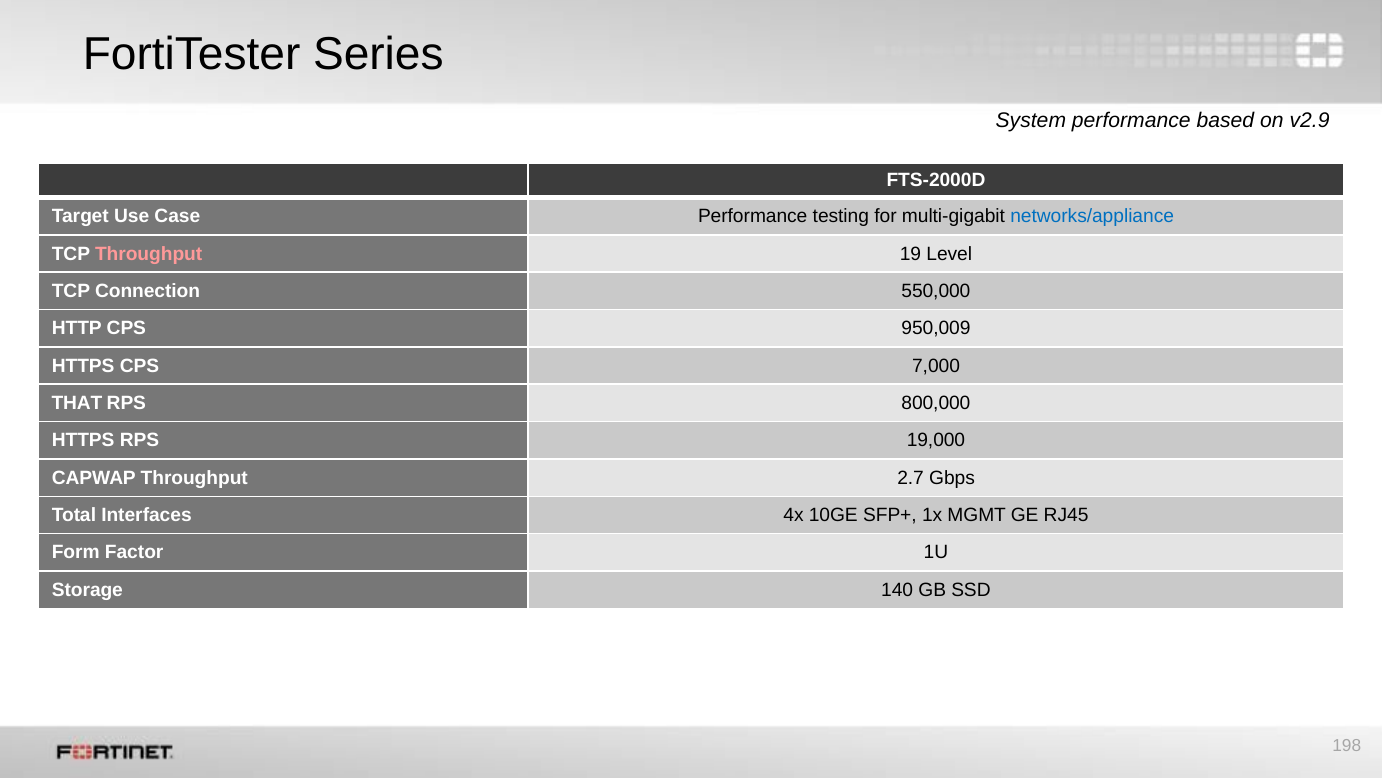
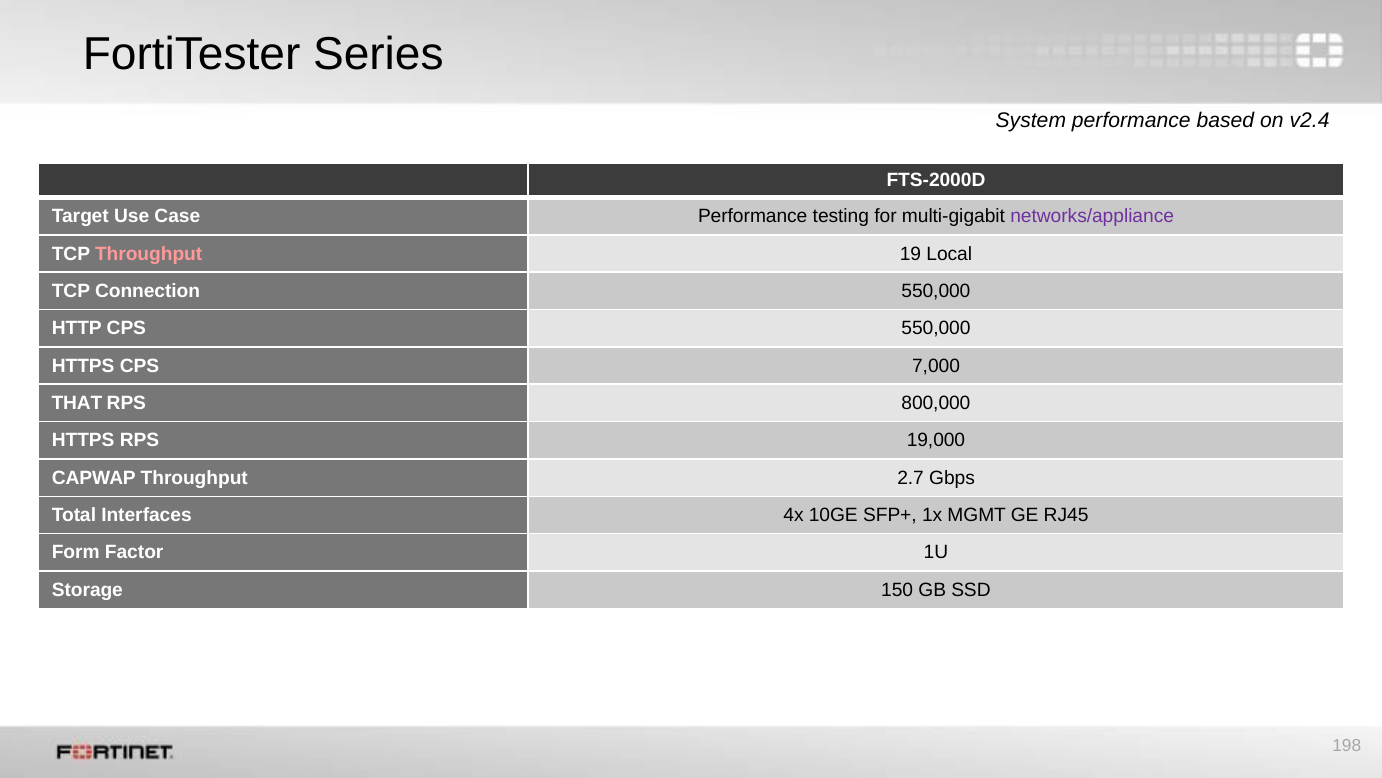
v2.9: v2.9 -> v2.4
networks/appliance colour: blue -> purple
Level: Level -> Local
CPS 950,009: 950,009 -> 550,000
140: 140 -> 150
